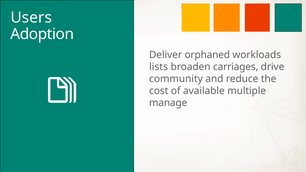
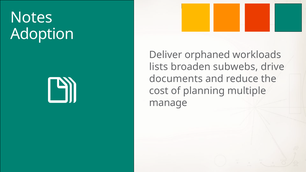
Users: Users -> Notes
carriages: carriages -> subwebs
community: community -> documents
available: available -> planning
